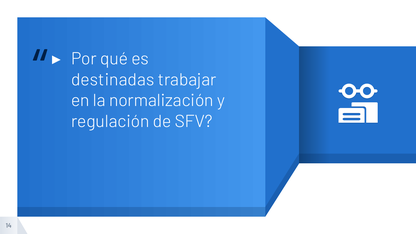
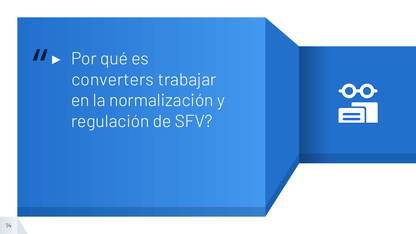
destinadas: destinadas -> converters
